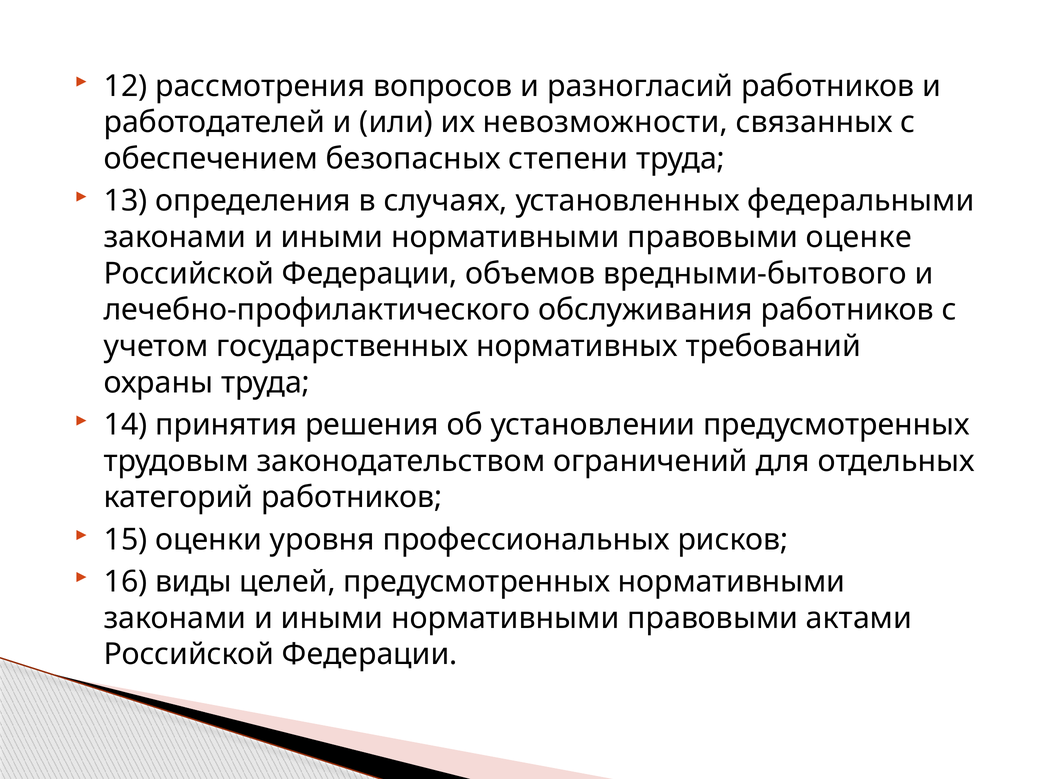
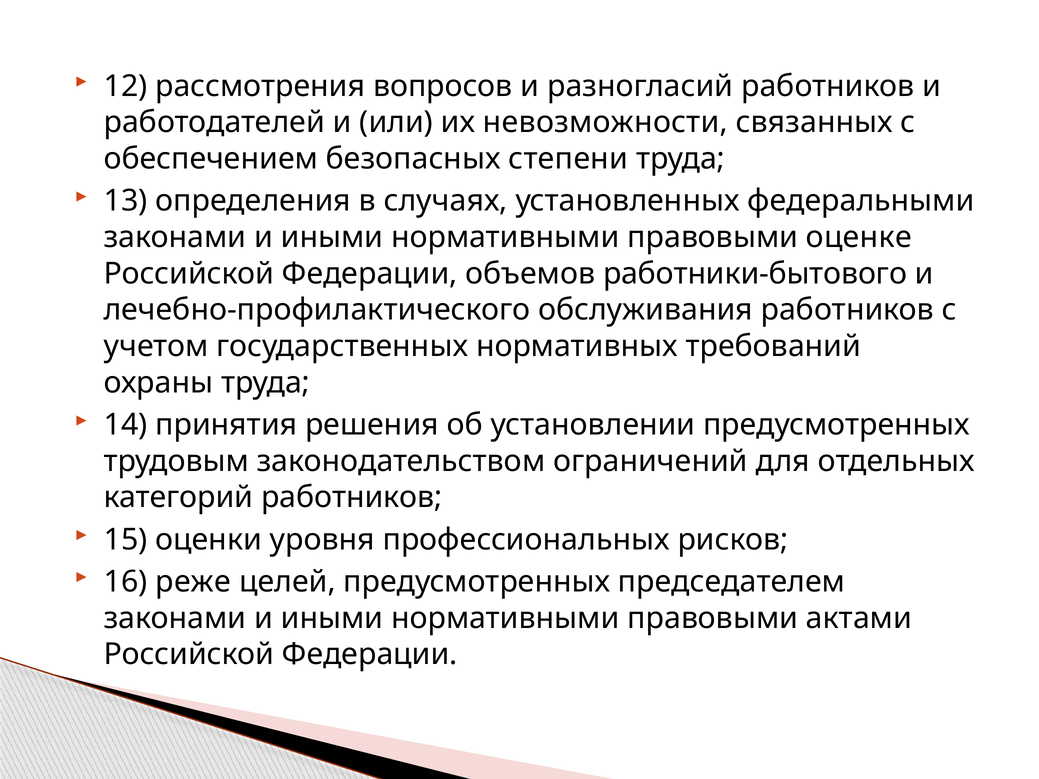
вредными-бытового: вредными-бытового -> работники-бытового
виды: виды -> реже
предусмотренных нормативными: нормативными -> председателем
